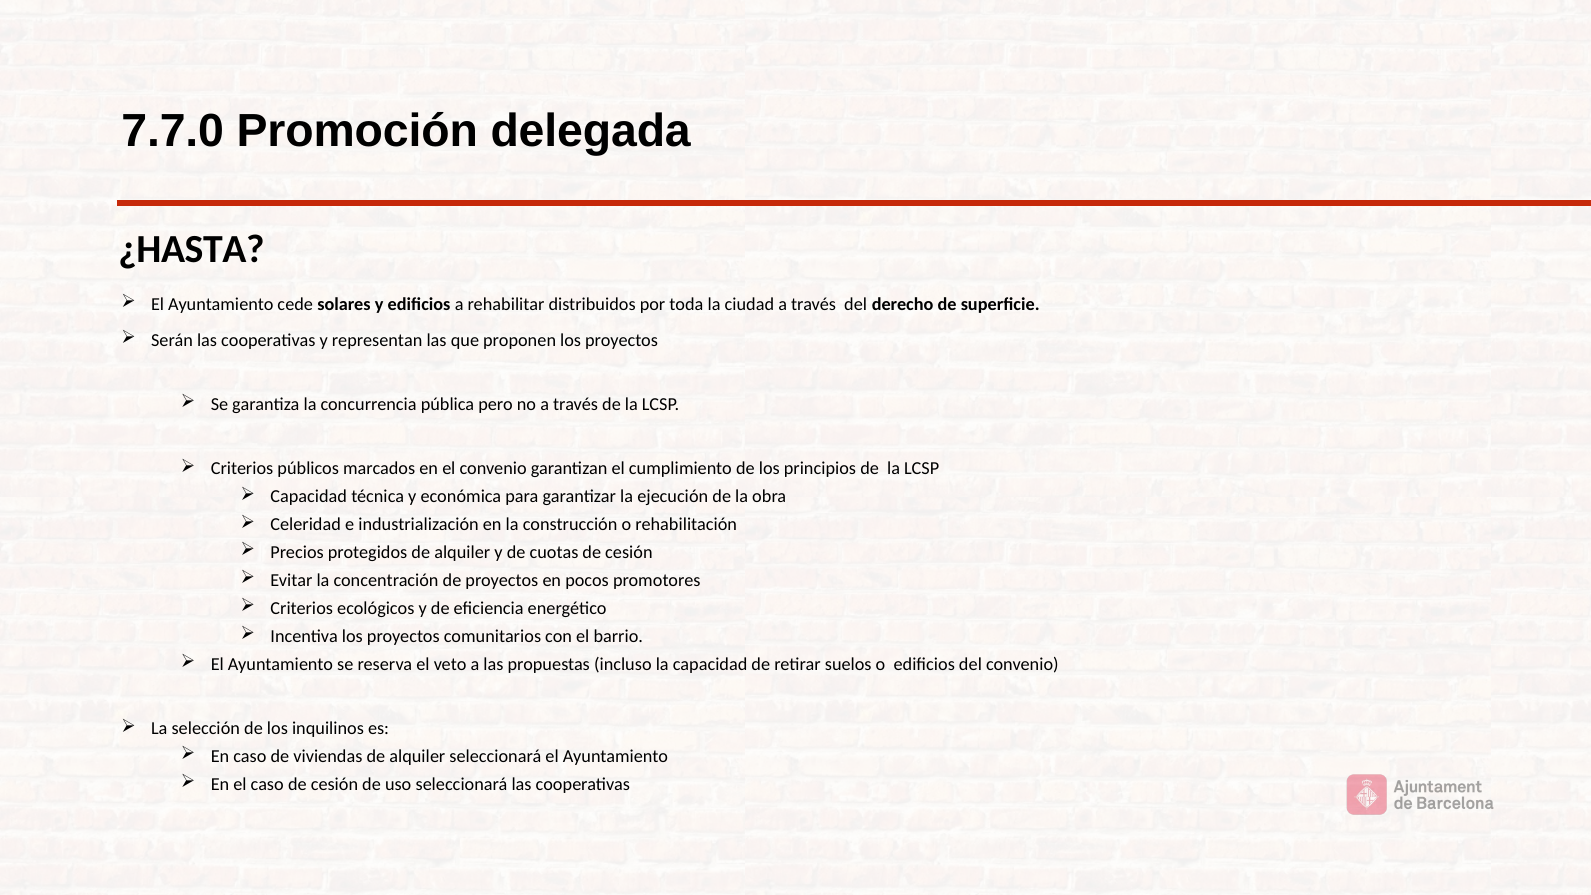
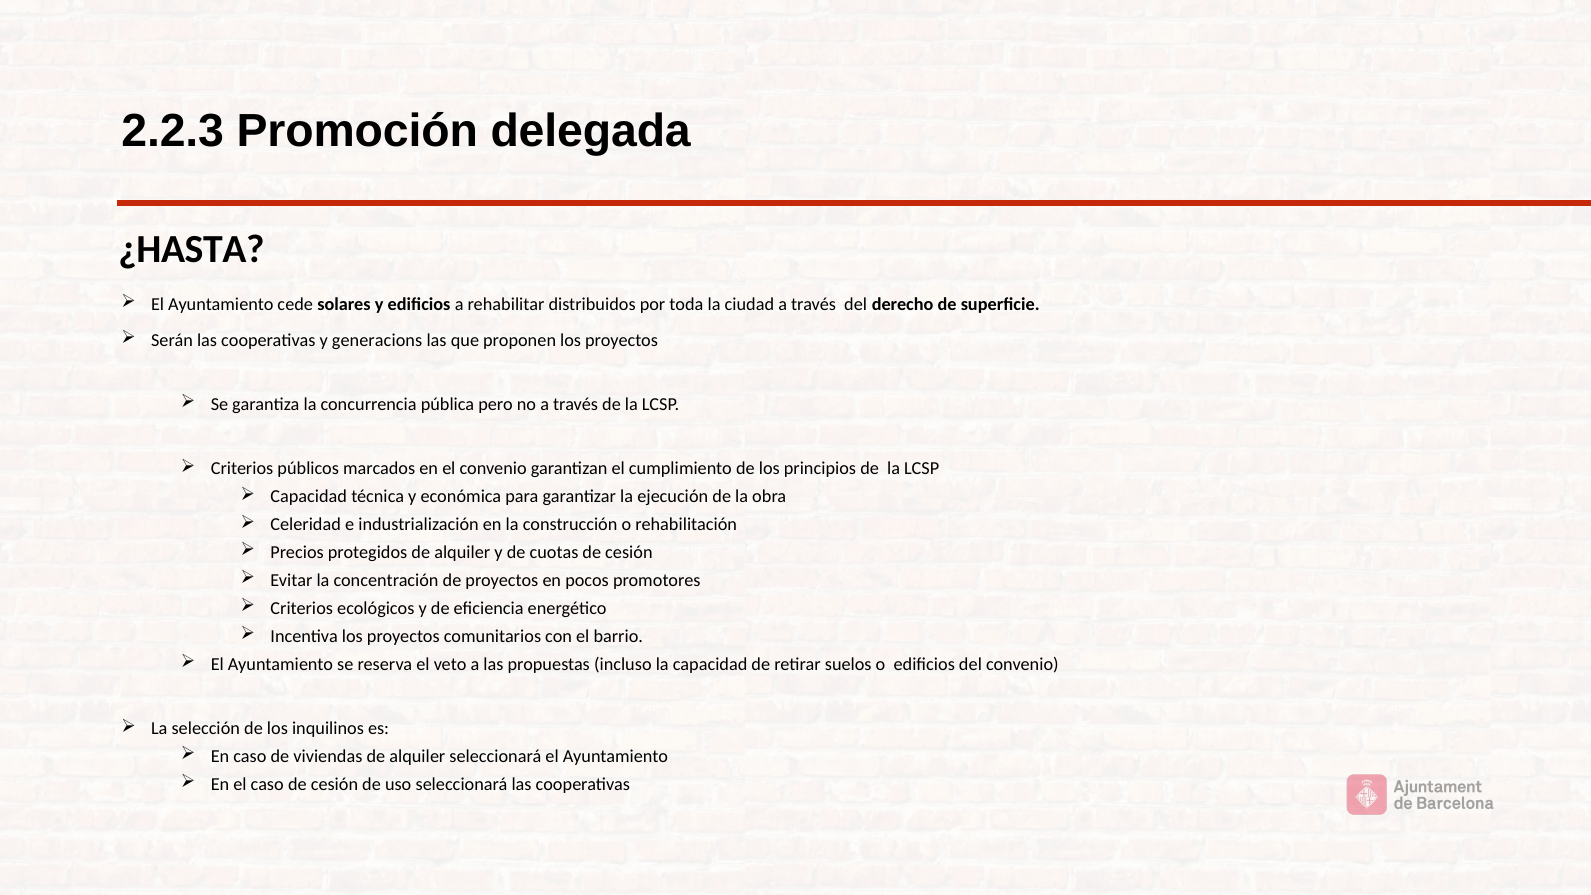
7.7.0: 7.7.0 -> 2.2.3
representan: representan -> generacions
